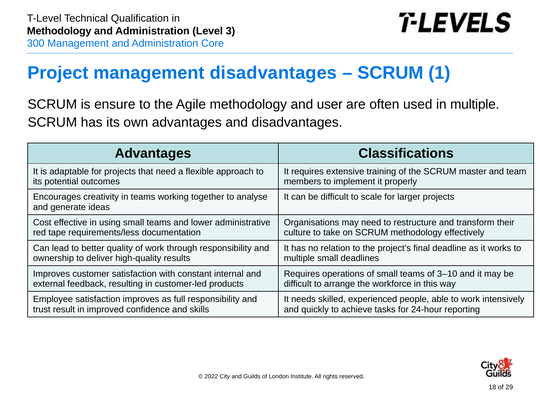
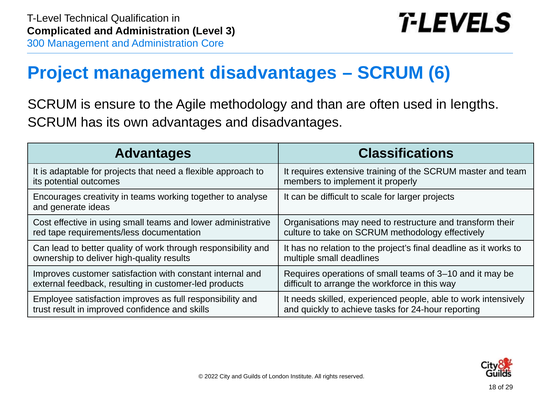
Methodology at (59, 31): Methodology -> Complicated
1: 1 -> 6
user: user -> than
in multiple: multiple -> lengths
